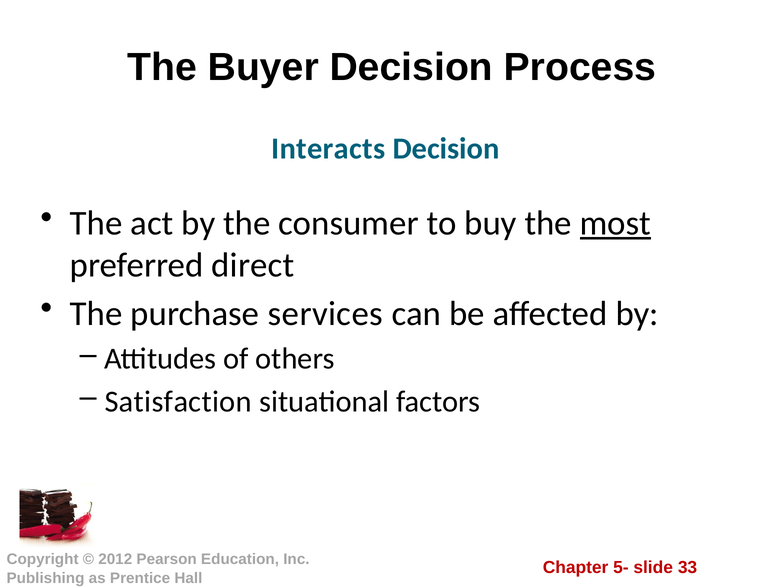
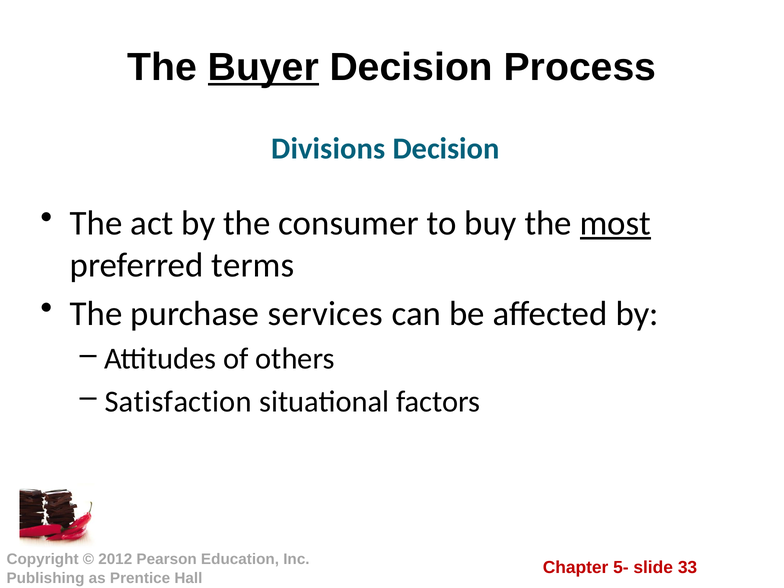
Buyer underline: none -> present
Interacts: Interacts -> Divisions
direct: direct -> terms
